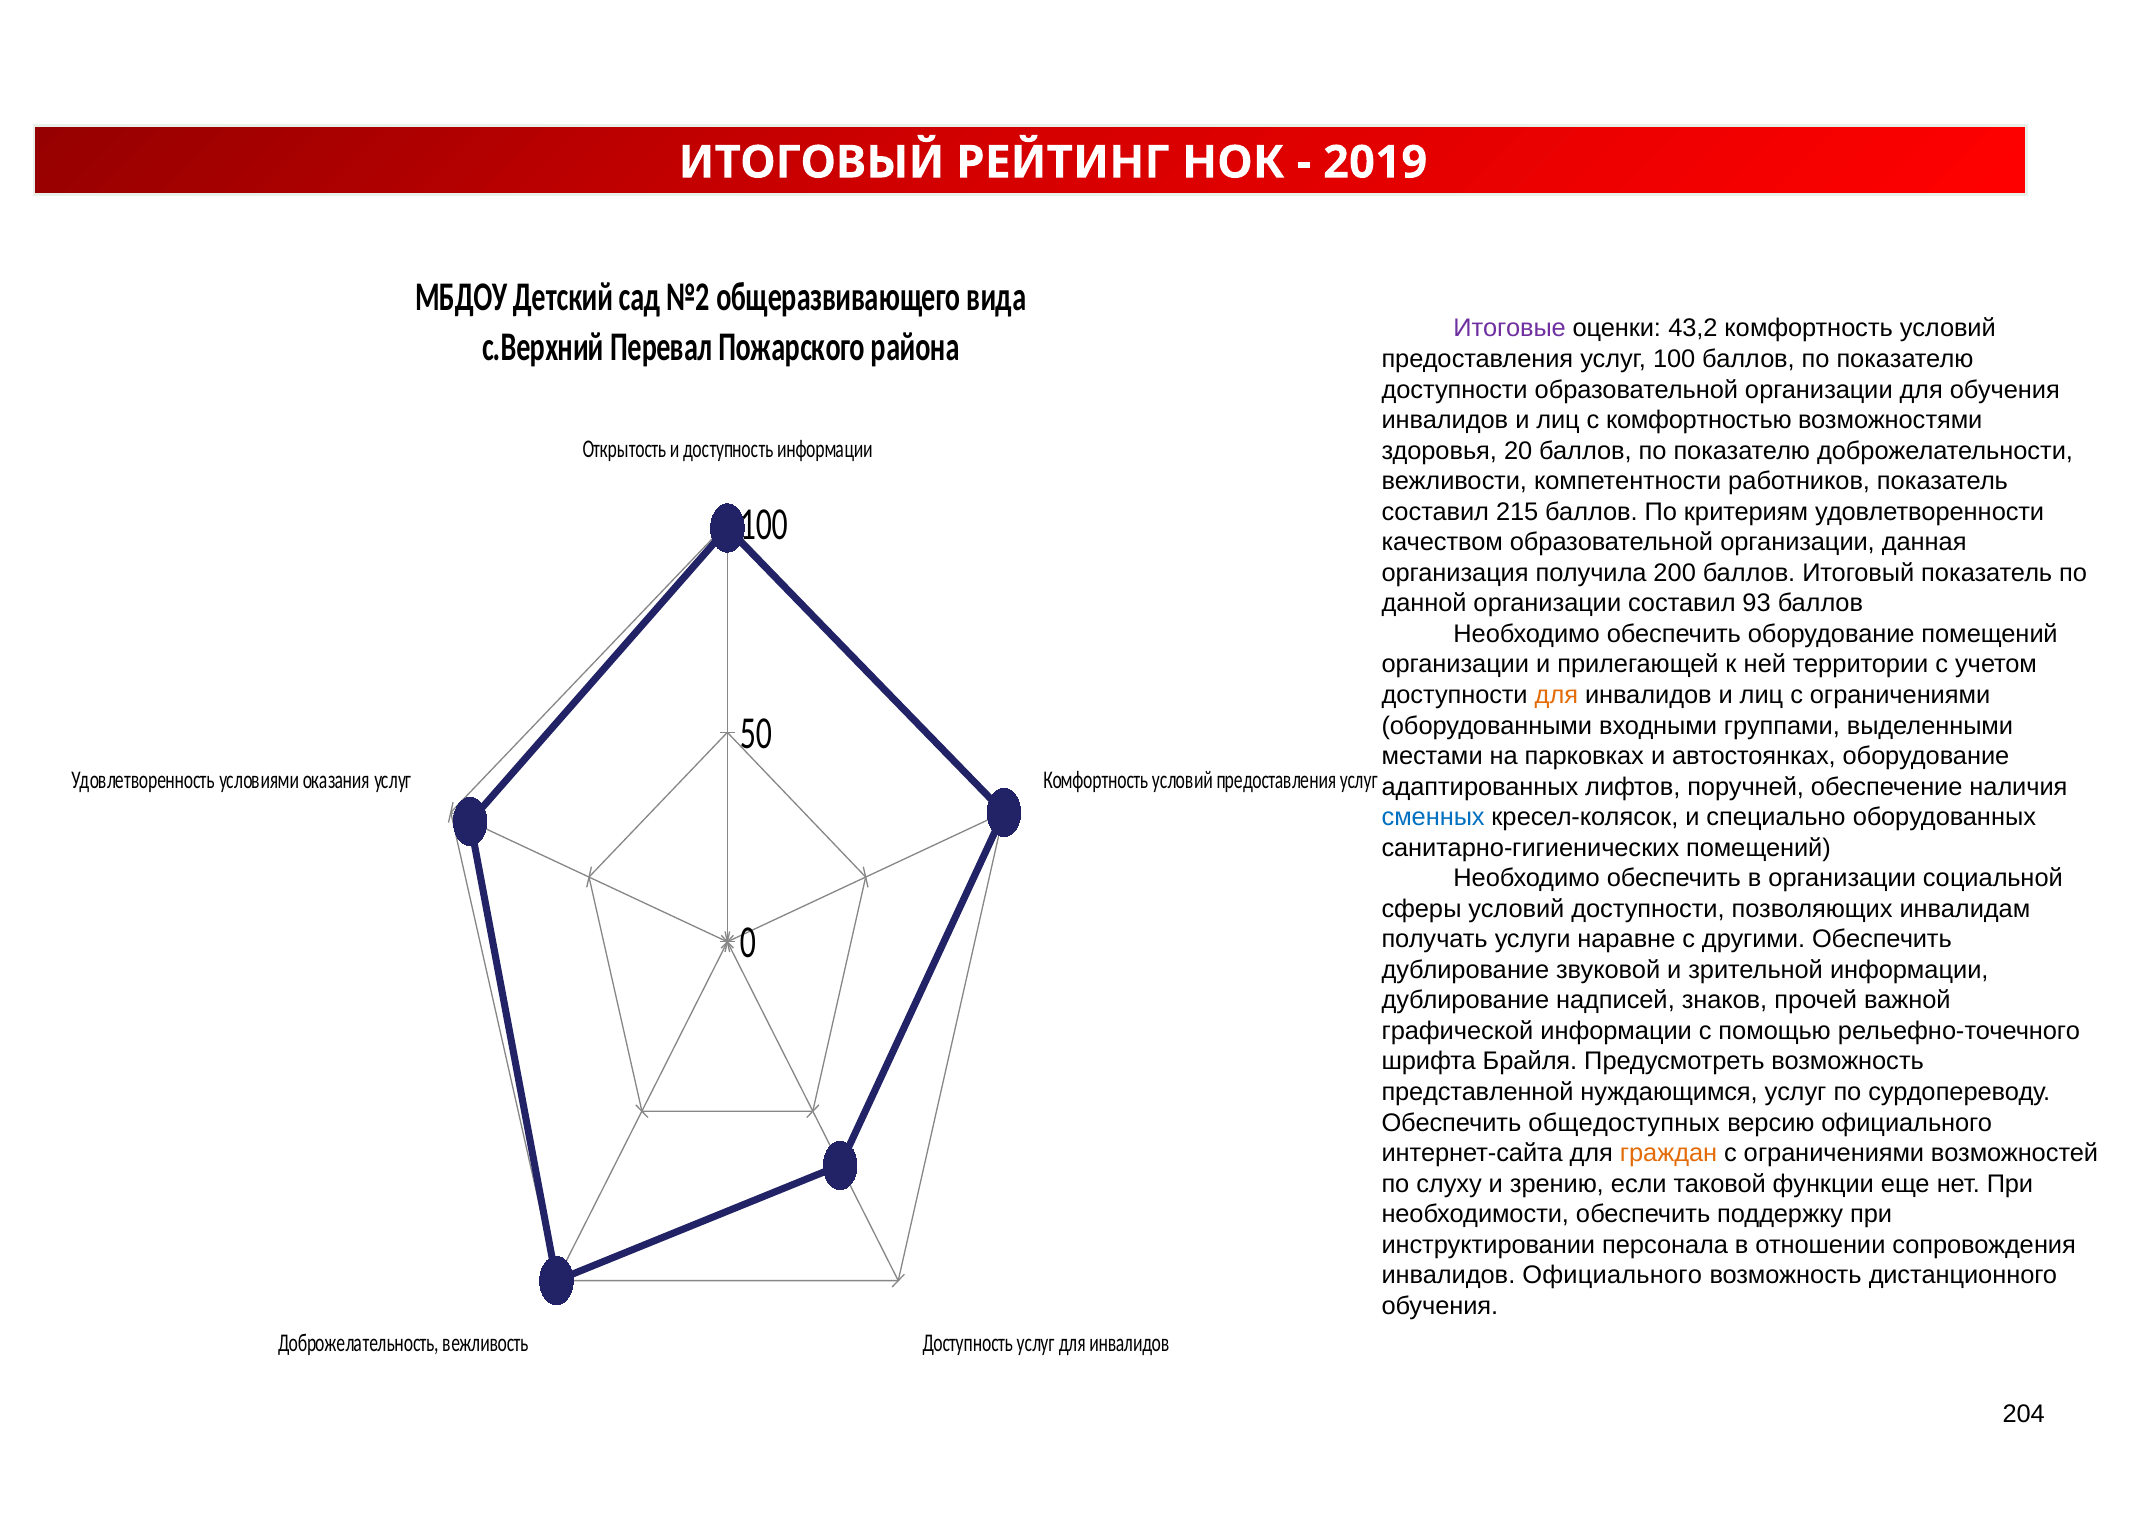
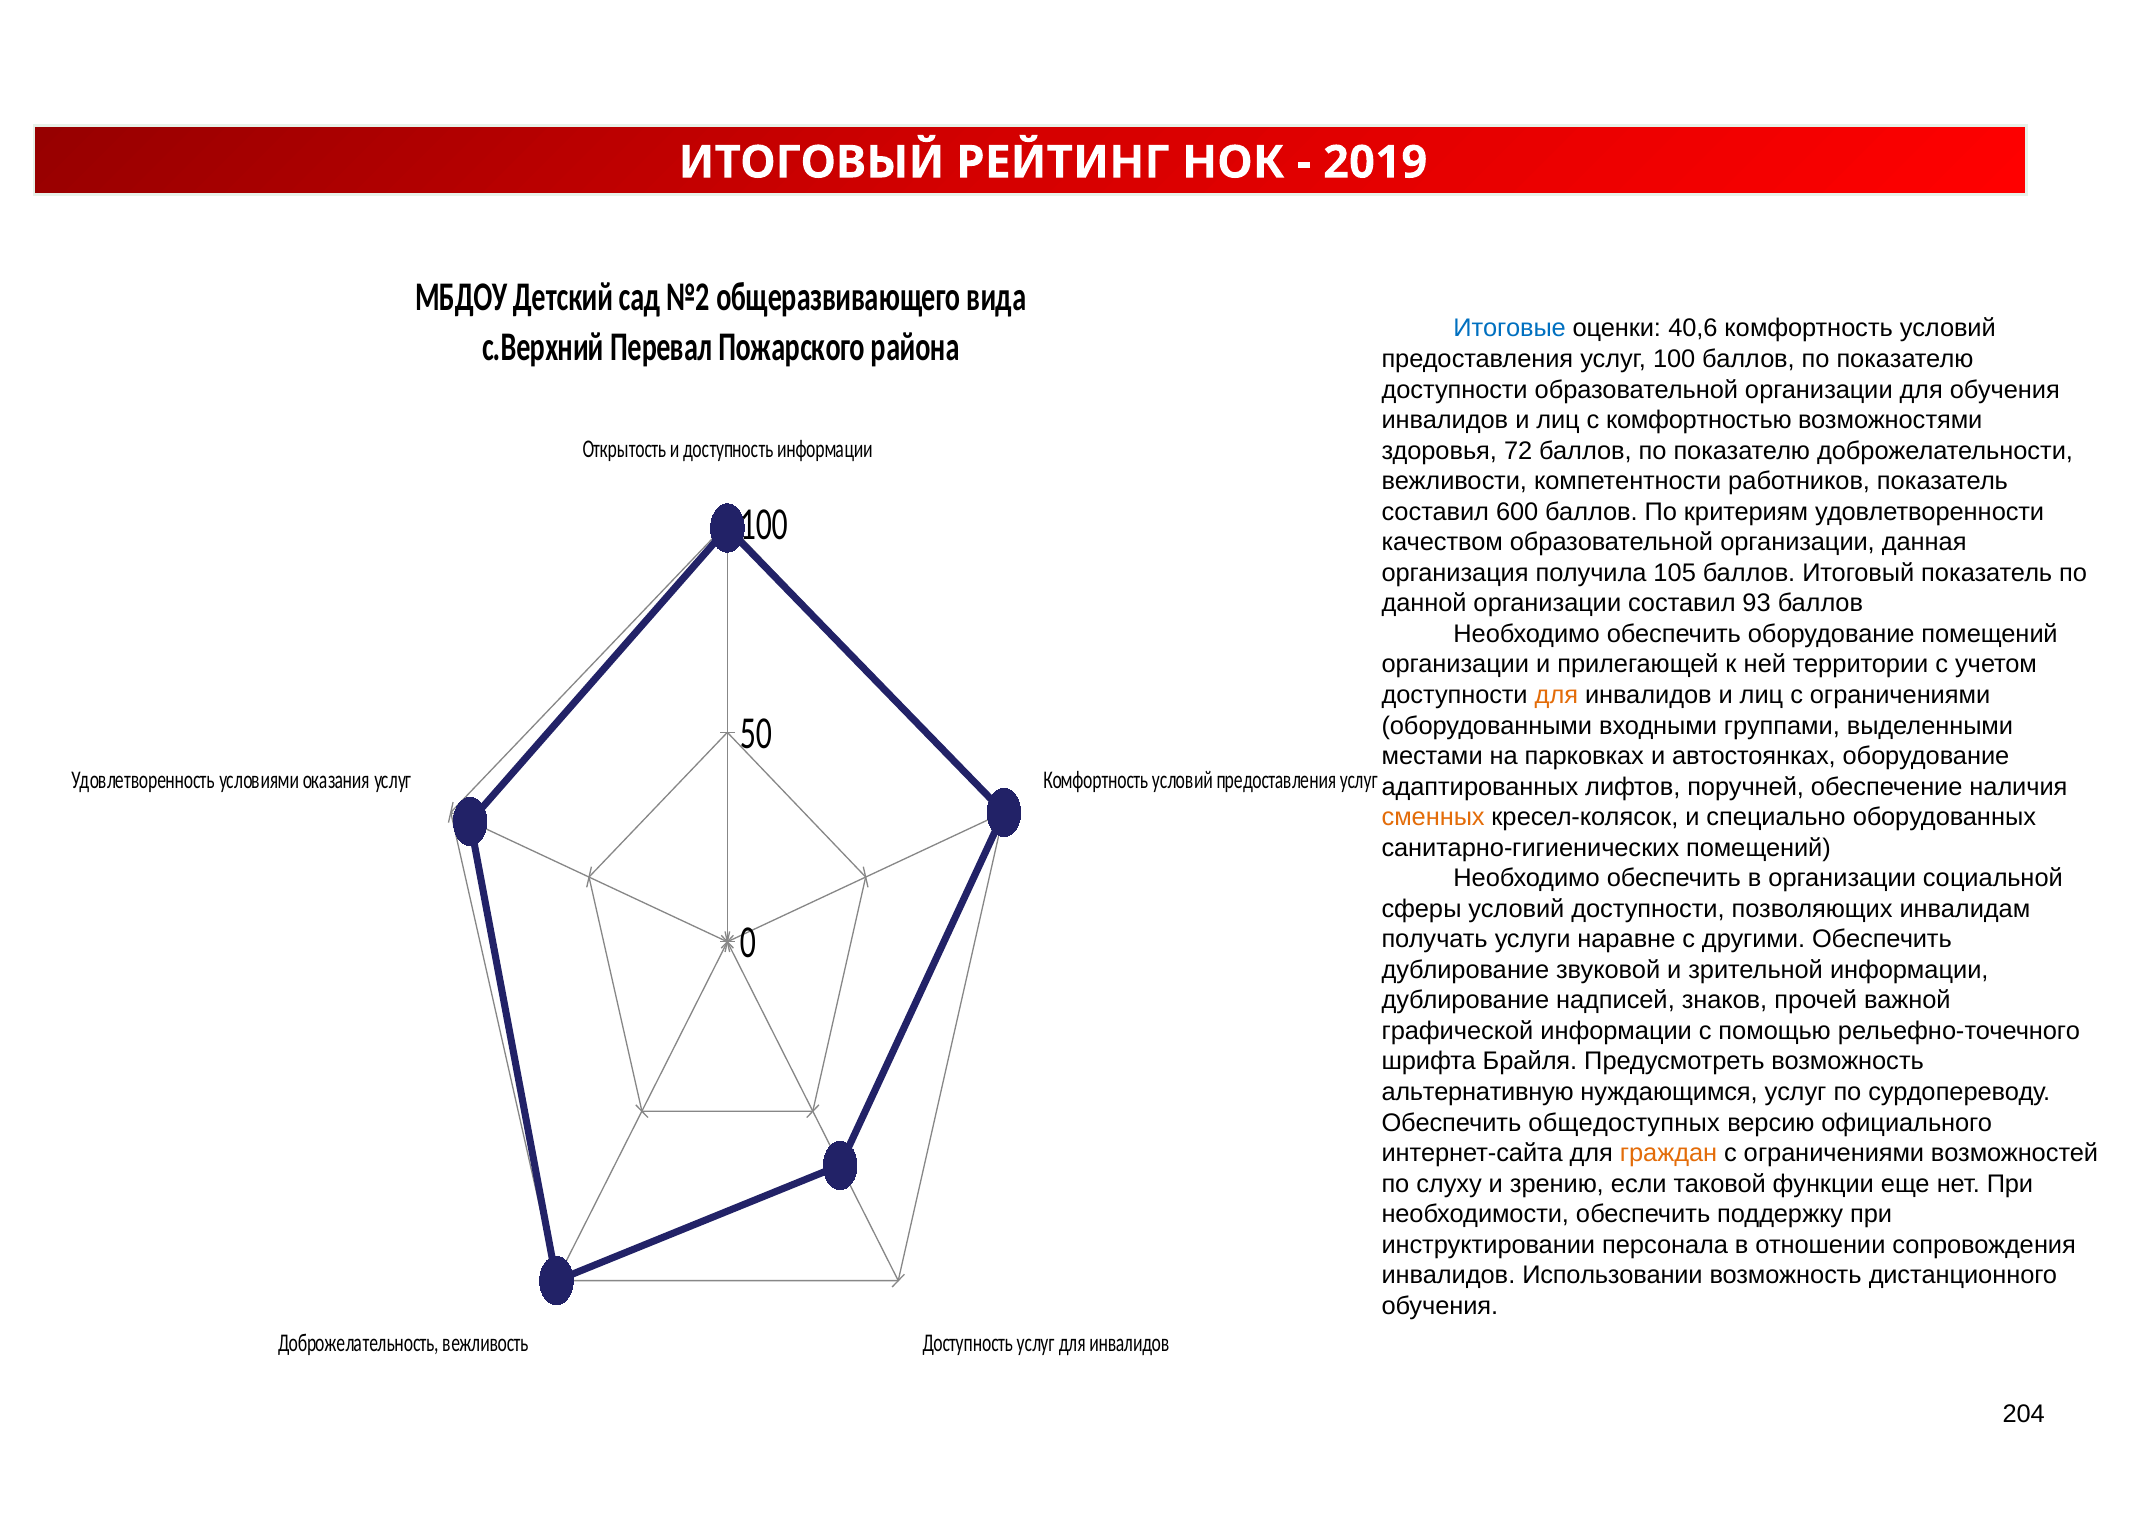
Итоговые colour: purple -> blue
43,2: 43,2 -> 40,6
20: 20 -> 72
215: 215 -> 600
200: 200 -> 105
сменных colour: blue -> orange
представленной: представленной -> альтернативную
инвалидов Официального: Официального -> Использовании
